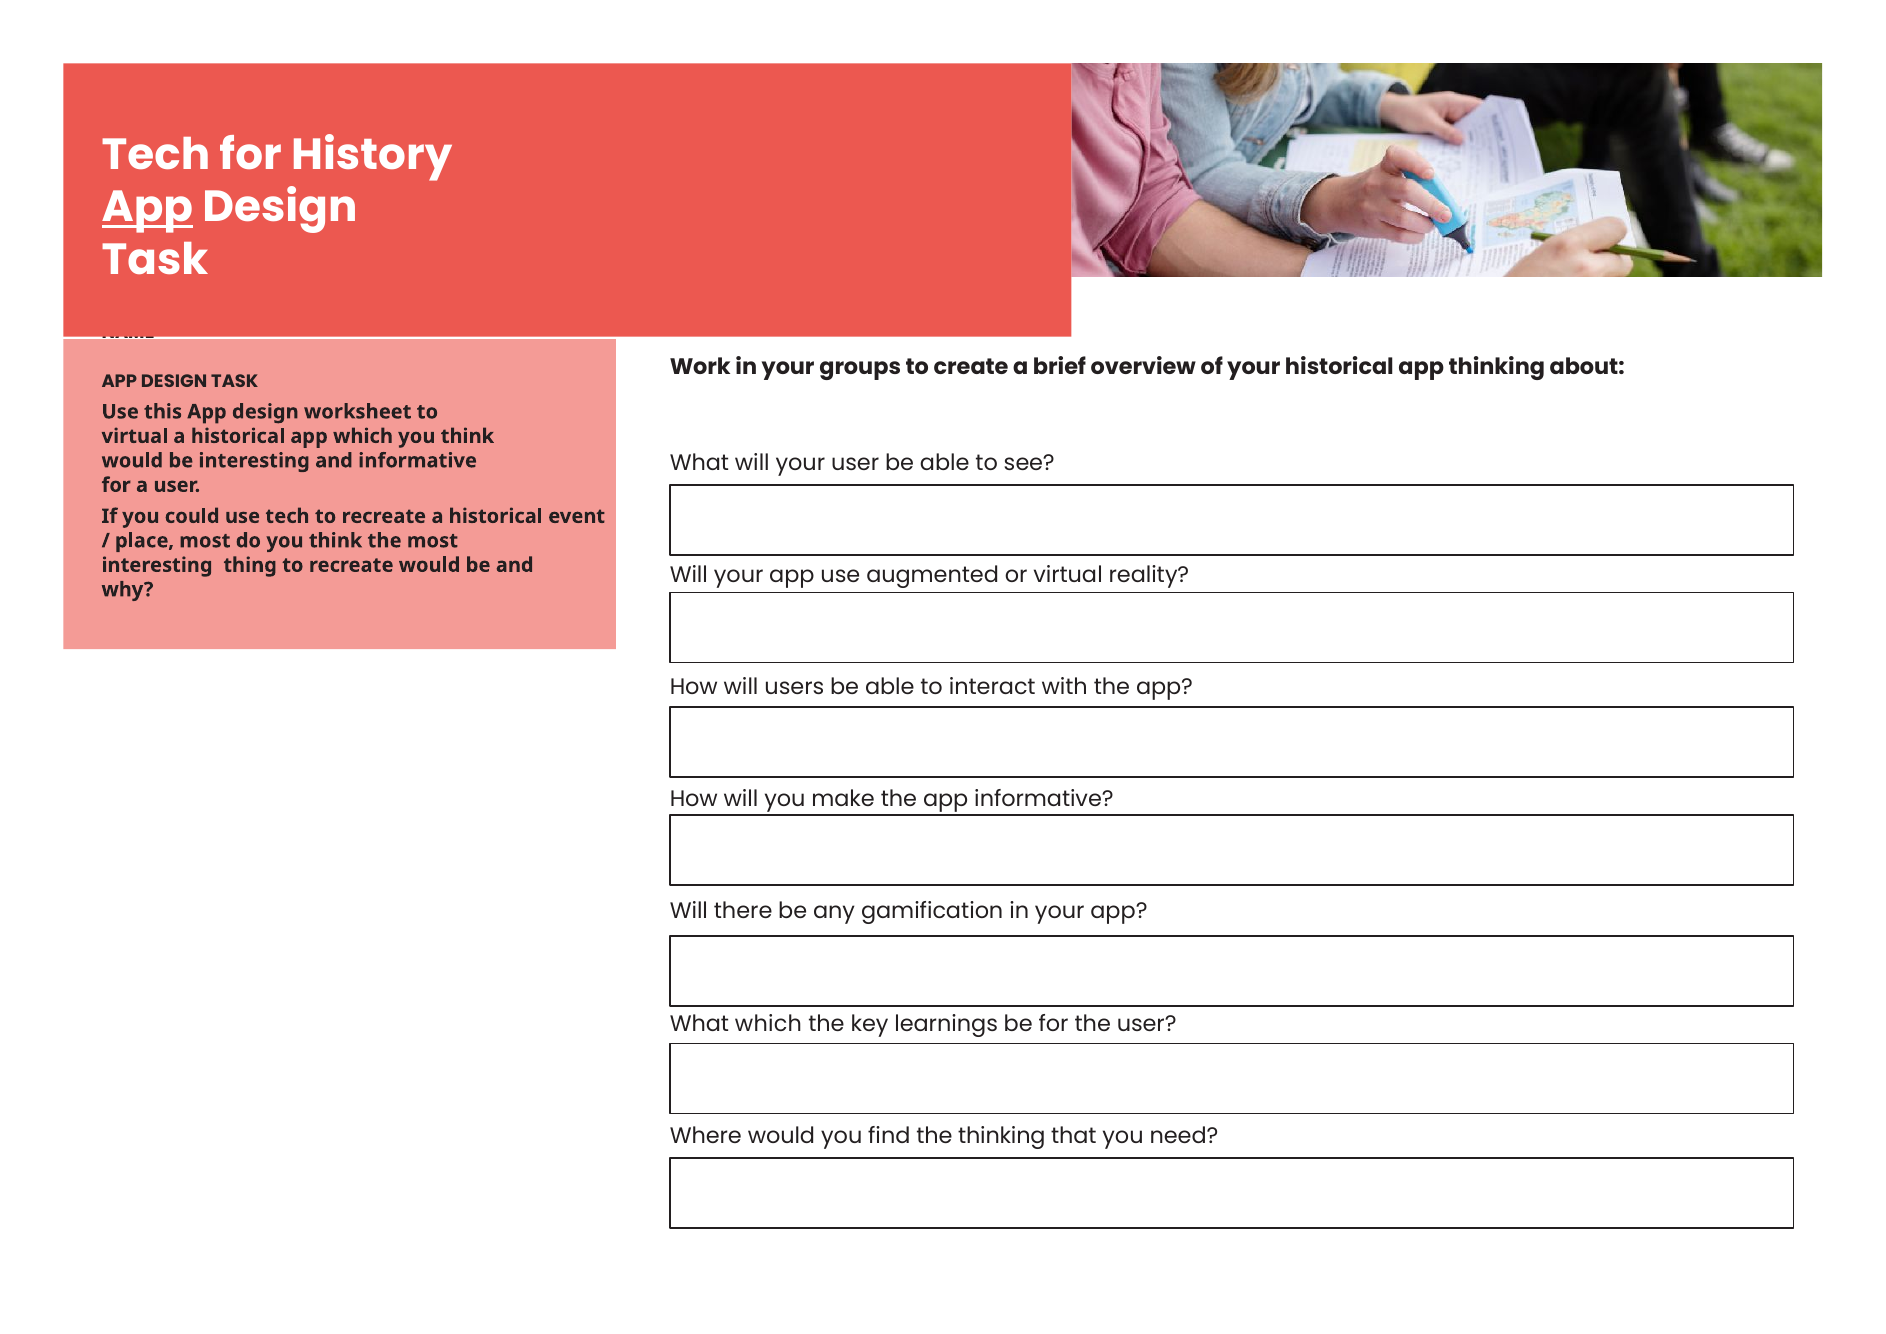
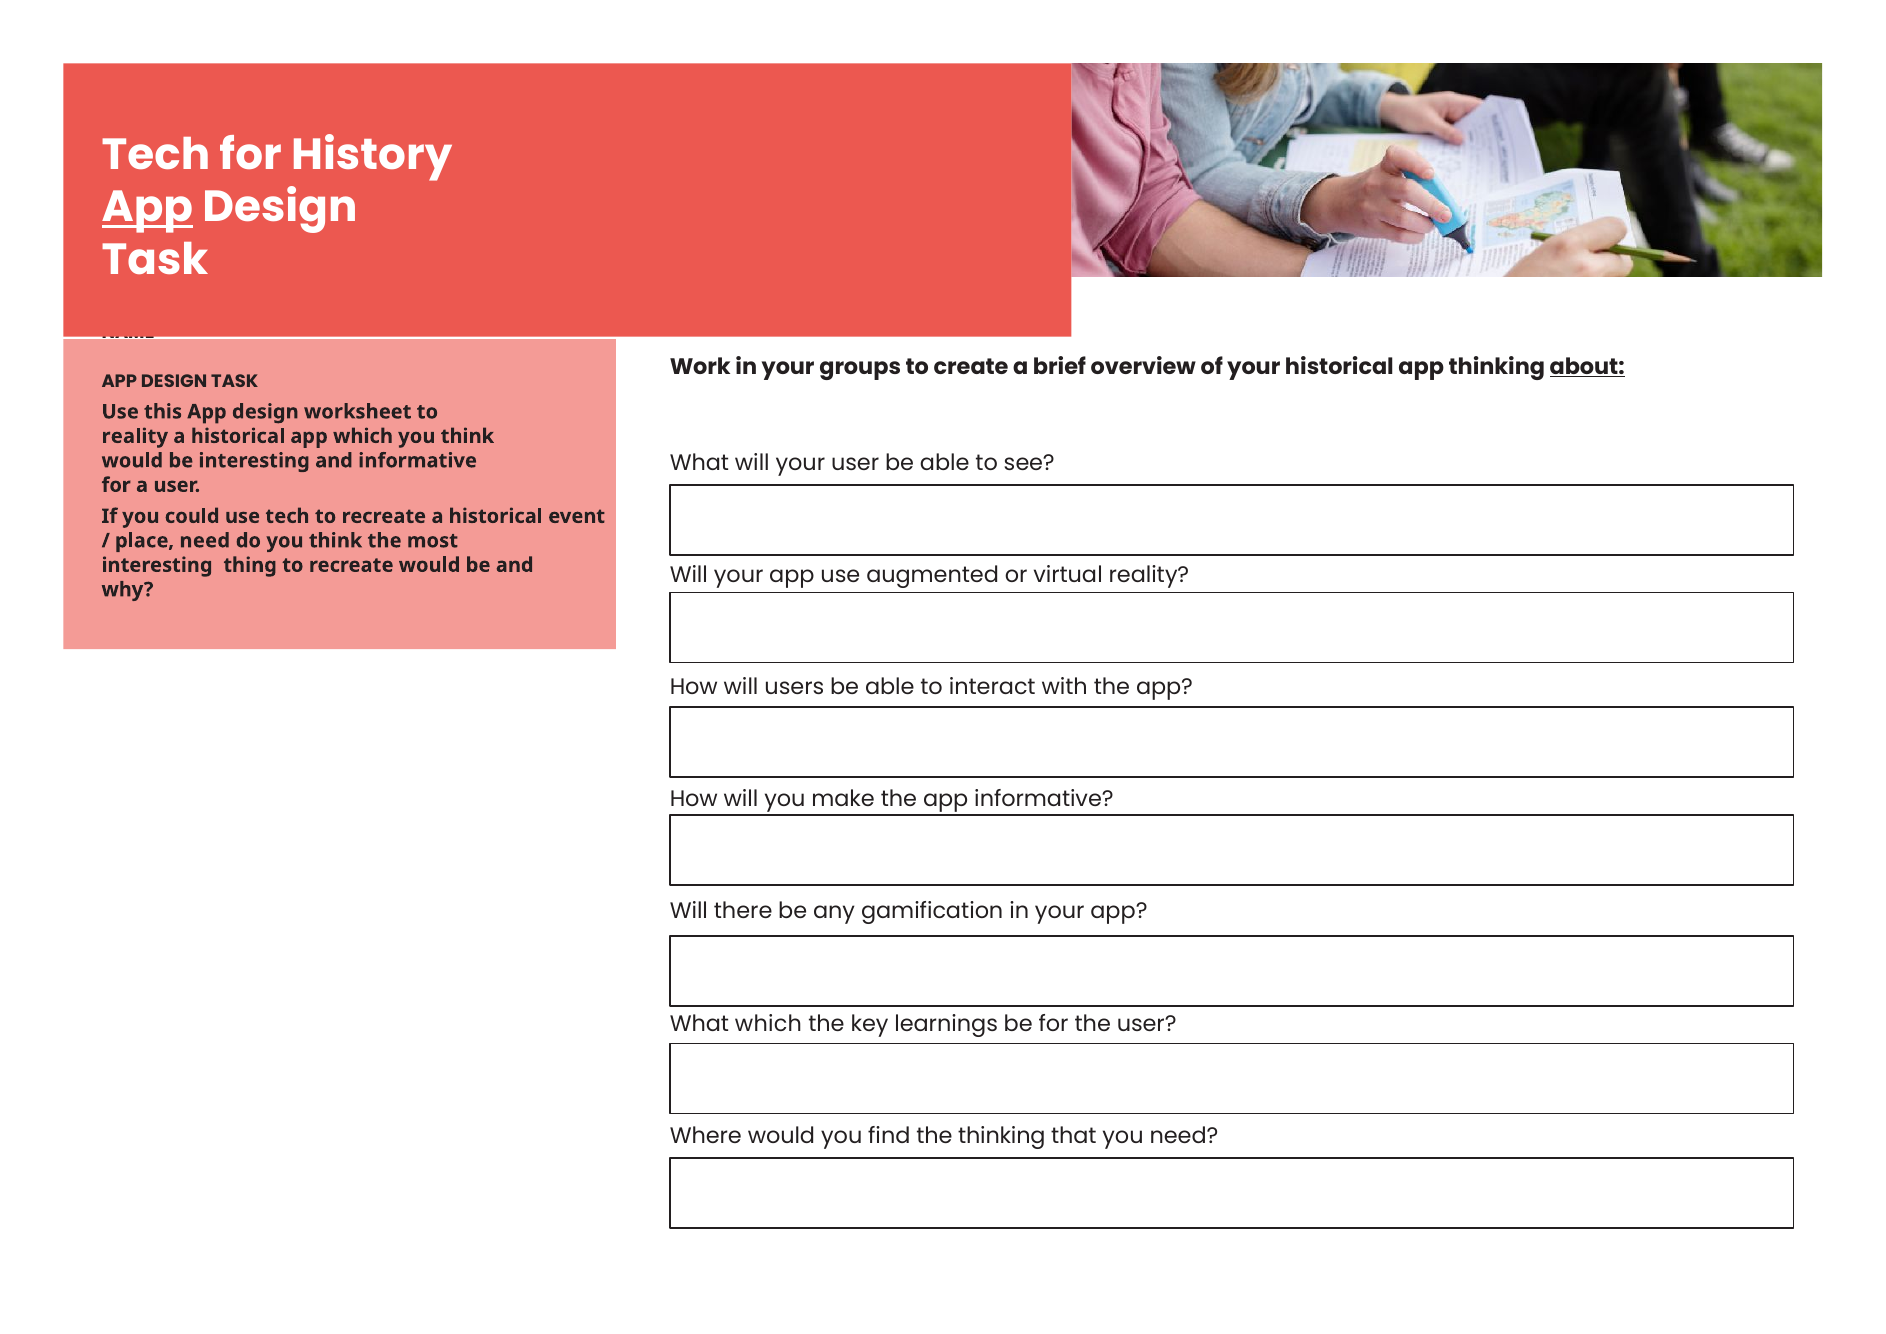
about underline: none -> present
virtual at (135, 436): virtual -> reality
place most: most -> need
